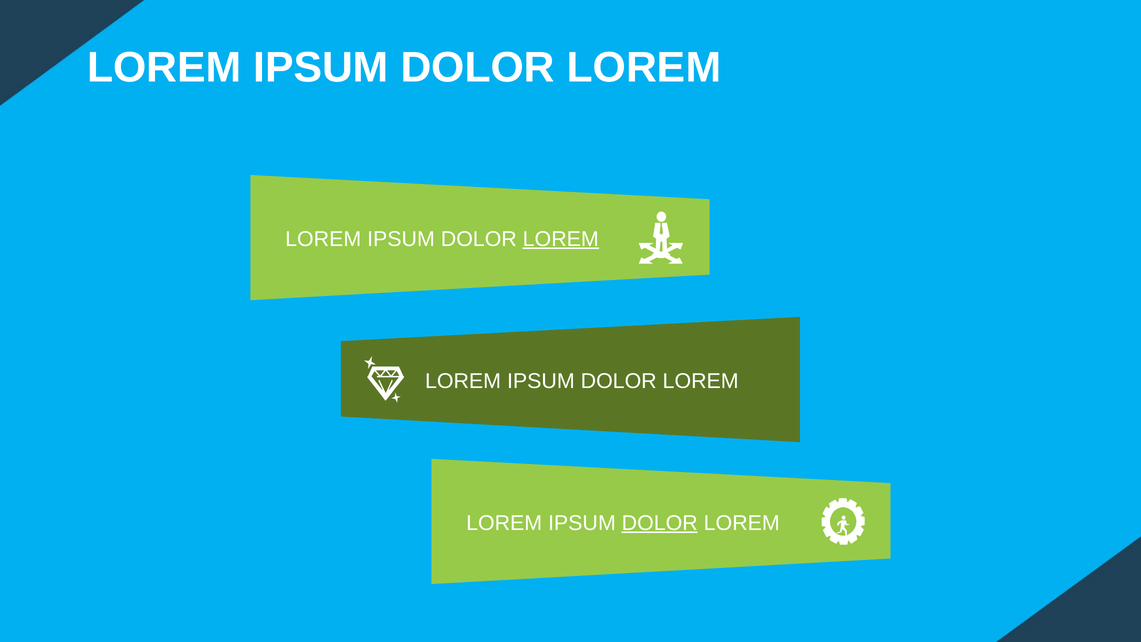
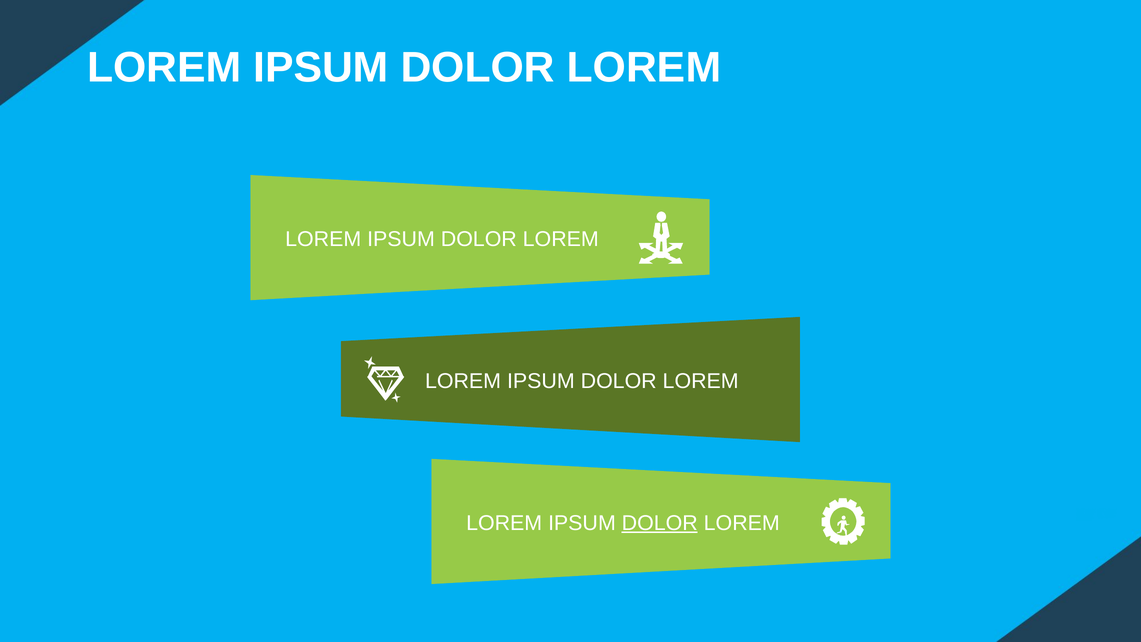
LOREM at (561, 239) underline: present -> none
